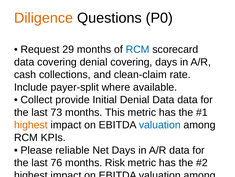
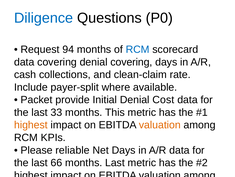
Diligence colour: orange -> blue
29: 29 -> 94
Collect at (37, 99): Collect -> Packet
Denial Data: Data -> Cost
73: 73 -> 33
valuation at (160, 124) colour: blue -> orange
76: 76 -> 66
months Risk: Risk -> Last
